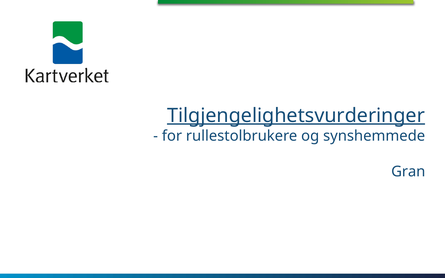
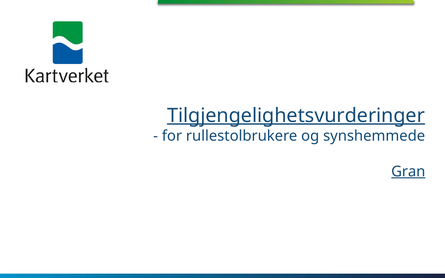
Gran underline: none -> present
